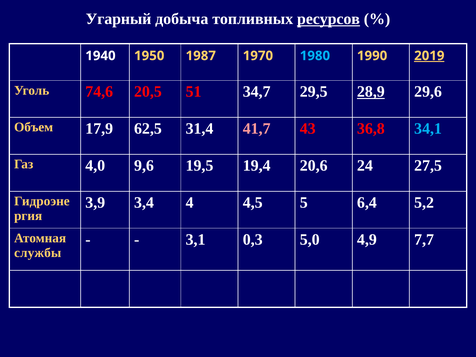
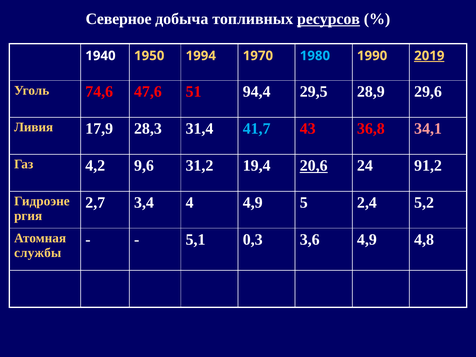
Угарный: Угарный -> Северное
1987: 1987 -> 1994
20,5: 20,5 -> 47,6
34,7: 34,7 -> 94,4
28,9 underline: present -> none
Объем: Объем -> Ливия
62,5: 62,5 -> 28,3
41,7 colour: pink -> light blue
34,1 colour: light blue -> pink
4,0: 4,0 -> 4,2
19,5: 19,5 -> 31,2
20,6 underline: none -> present
27,5: 27,5 -> 91,2
3,9: 3,9 -> 2,7
4 4,5: 4,5 -> 4,9
6,4: 6,4 -> 2,4
3,1: 3,1 -> 5,1
5,0: 5,0 -> 3,6
7,7: 7,7 -> 4,8
